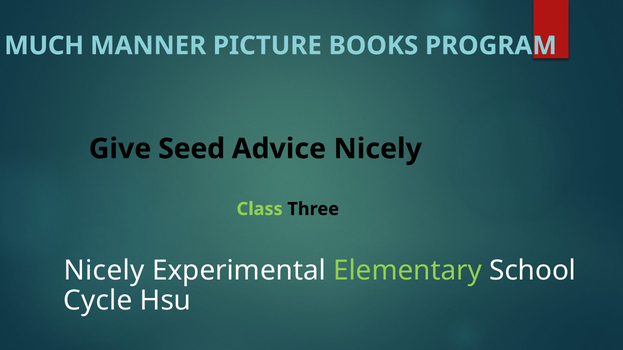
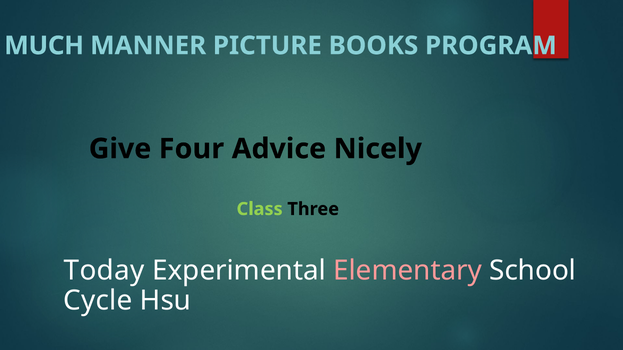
Seed: Seed -> Four
Nicely at (104, 271): Nicely -> Today
Elementary colour: light green -> pink
